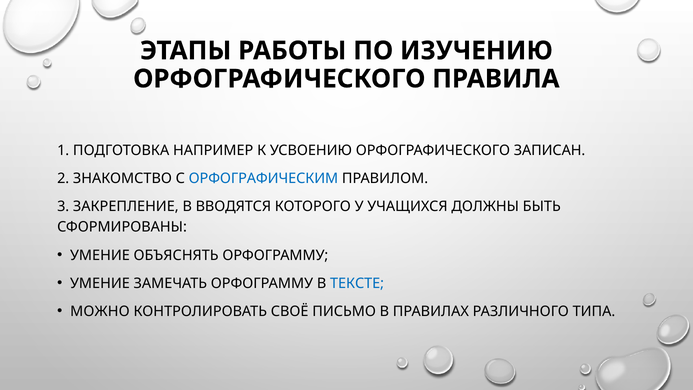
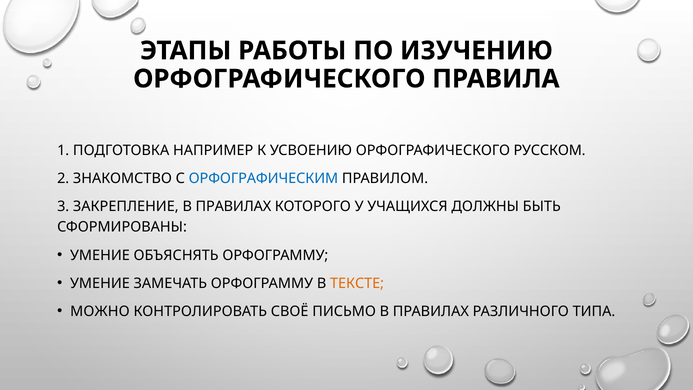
ЗАПИСАН: ЗАПИСАН -> РУССКОМ
ЗАКРЕПЛЕНИЕ В ВВОДЯТСЯ: ВВОДЯТСЯ -> ПРАВИЛАХ
ТЕКСТЕ colour: blue -> orange
